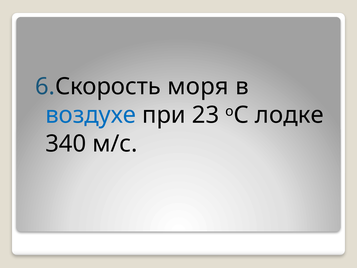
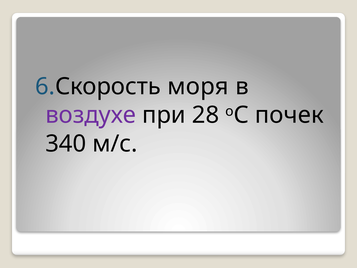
воздухе colour: blue -> purple
23: 23 -> 28
лодке: лодке -> почек
